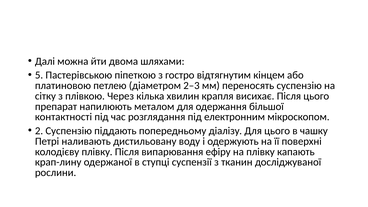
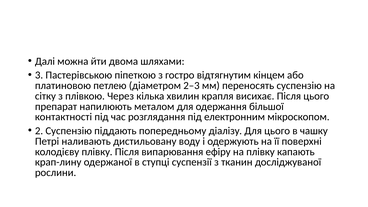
5: 5 -> 3
